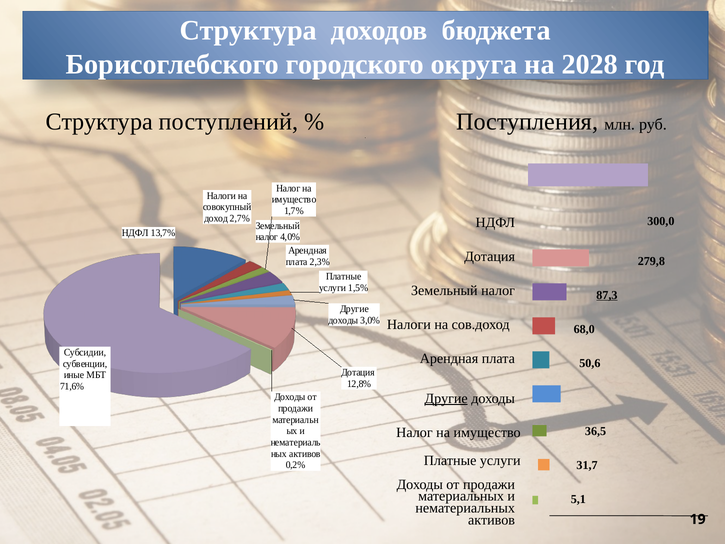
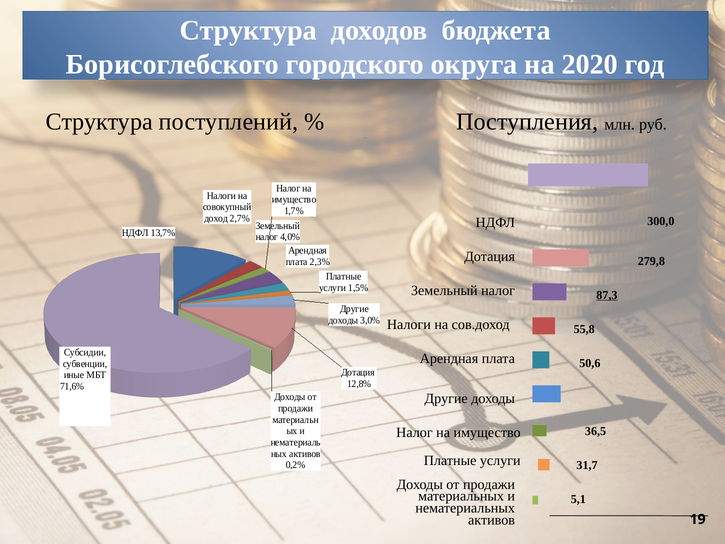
2028: 2028 -> 2020
68,0: 68,0 -> 55,8
Другие at (446, 398) underline: present -> none
